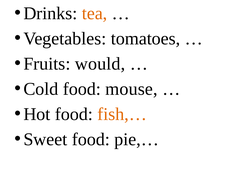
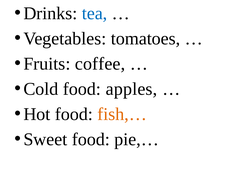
tea colour: orange -> blue
would: would -> coffee
mouse: mouse -> apples
